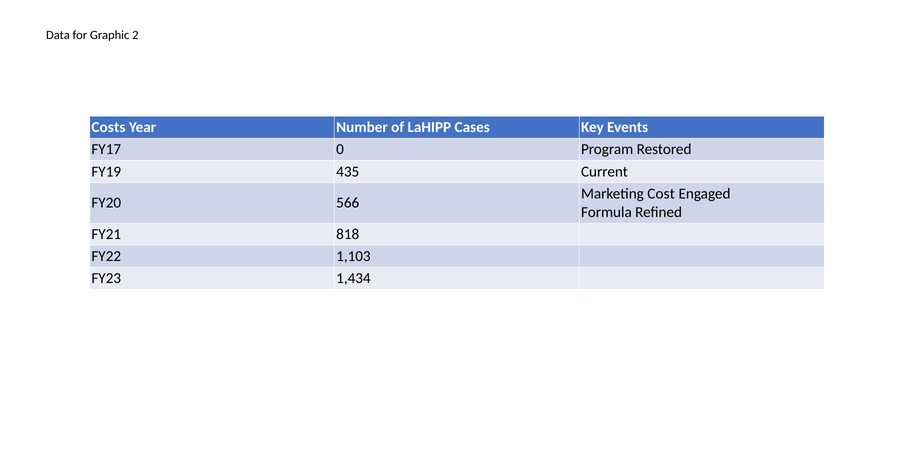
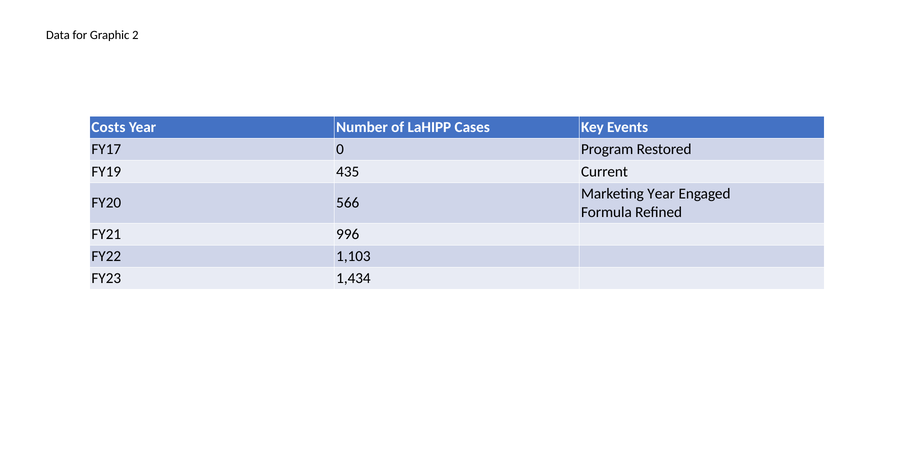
Marketing Cost: Cost -> Year
818: 818 -> 996
